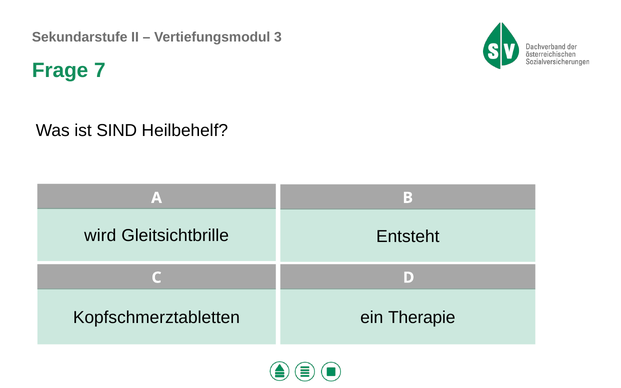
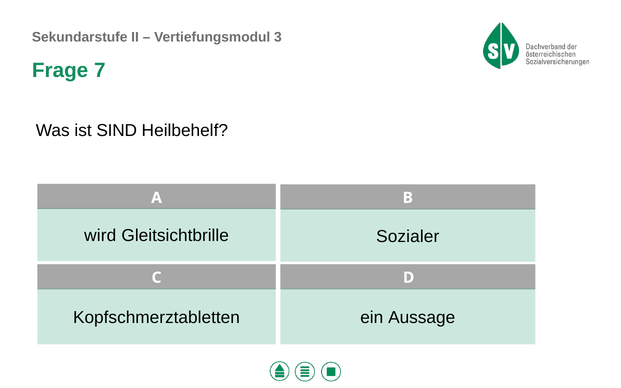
Entsteht: Entsteht -> Sozialer
Therapie: Therapie -> Aussage
